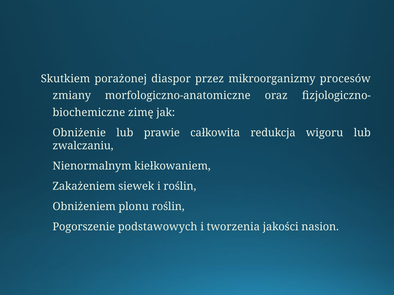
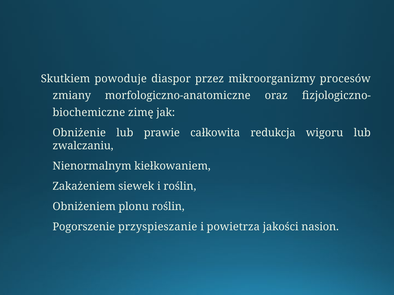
porażonej: porażonej -> powoduje
podstawowych: podstawowych -> przyspieszanie
tworzenia: tworzenia -> powietrza
